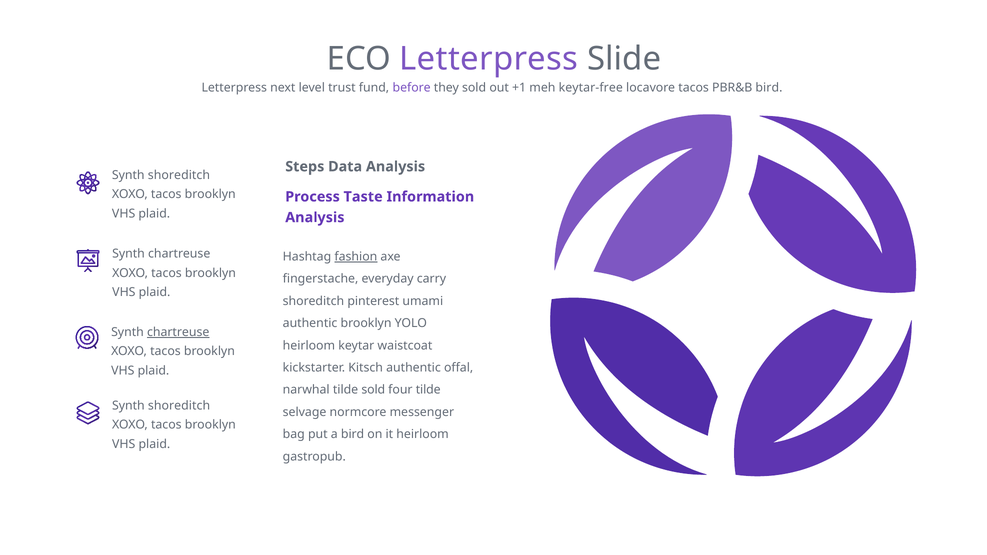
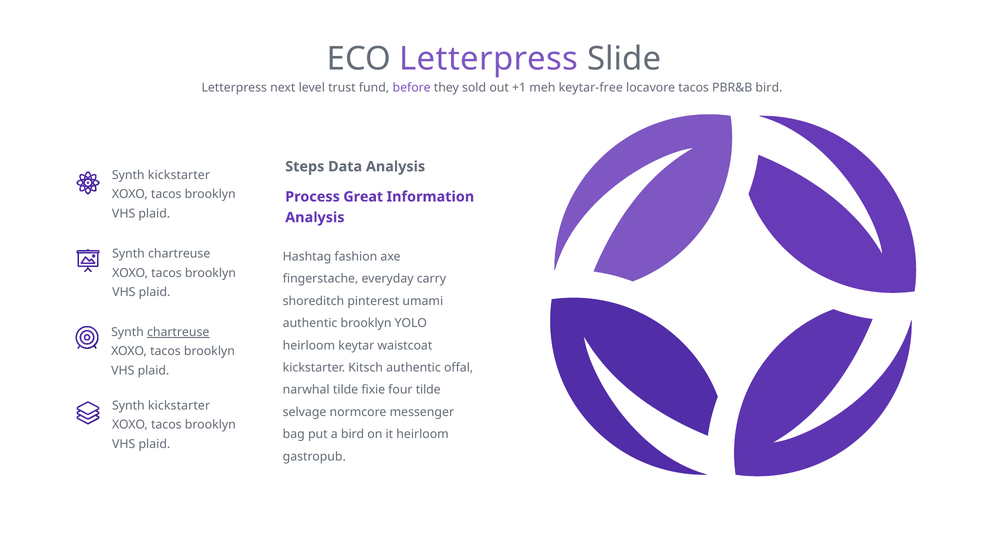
shoreditch at (179, 175): shoreditch -> kickstarter
Taste: Taste -> Great
fashion underline: present -> none
tilde sold: sold -> fixie
shoreditch at (179, 406): shoreditch -> kickstarter
